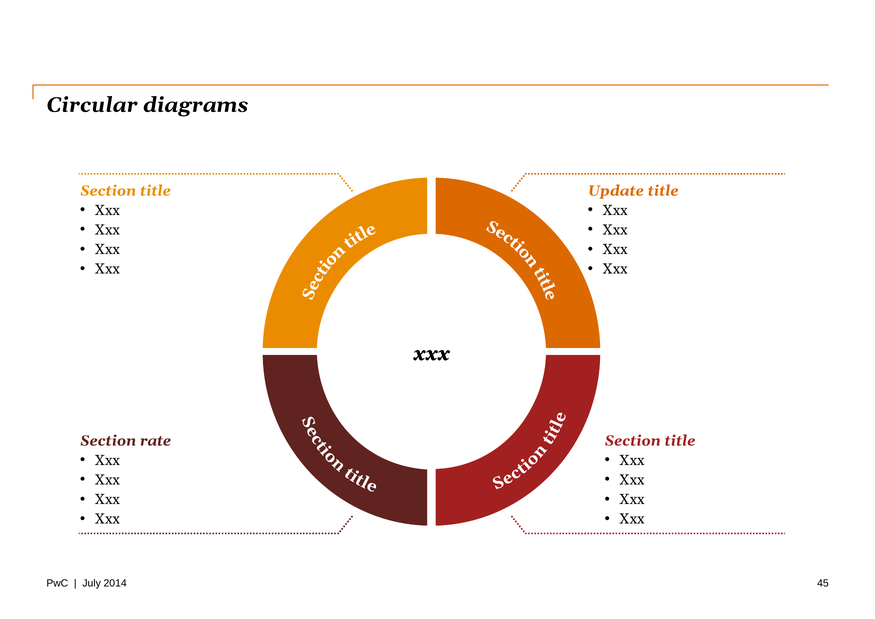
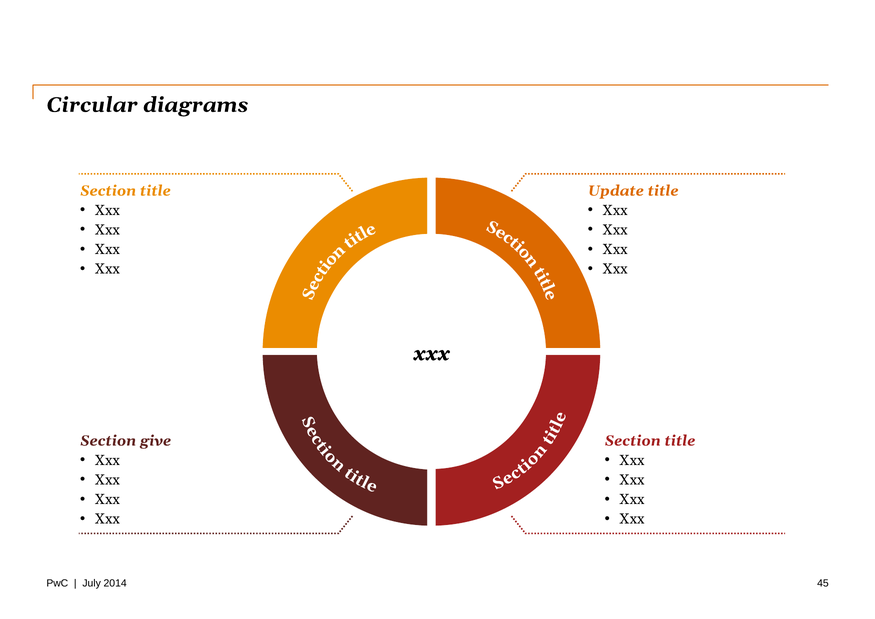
rate: rate -> give
